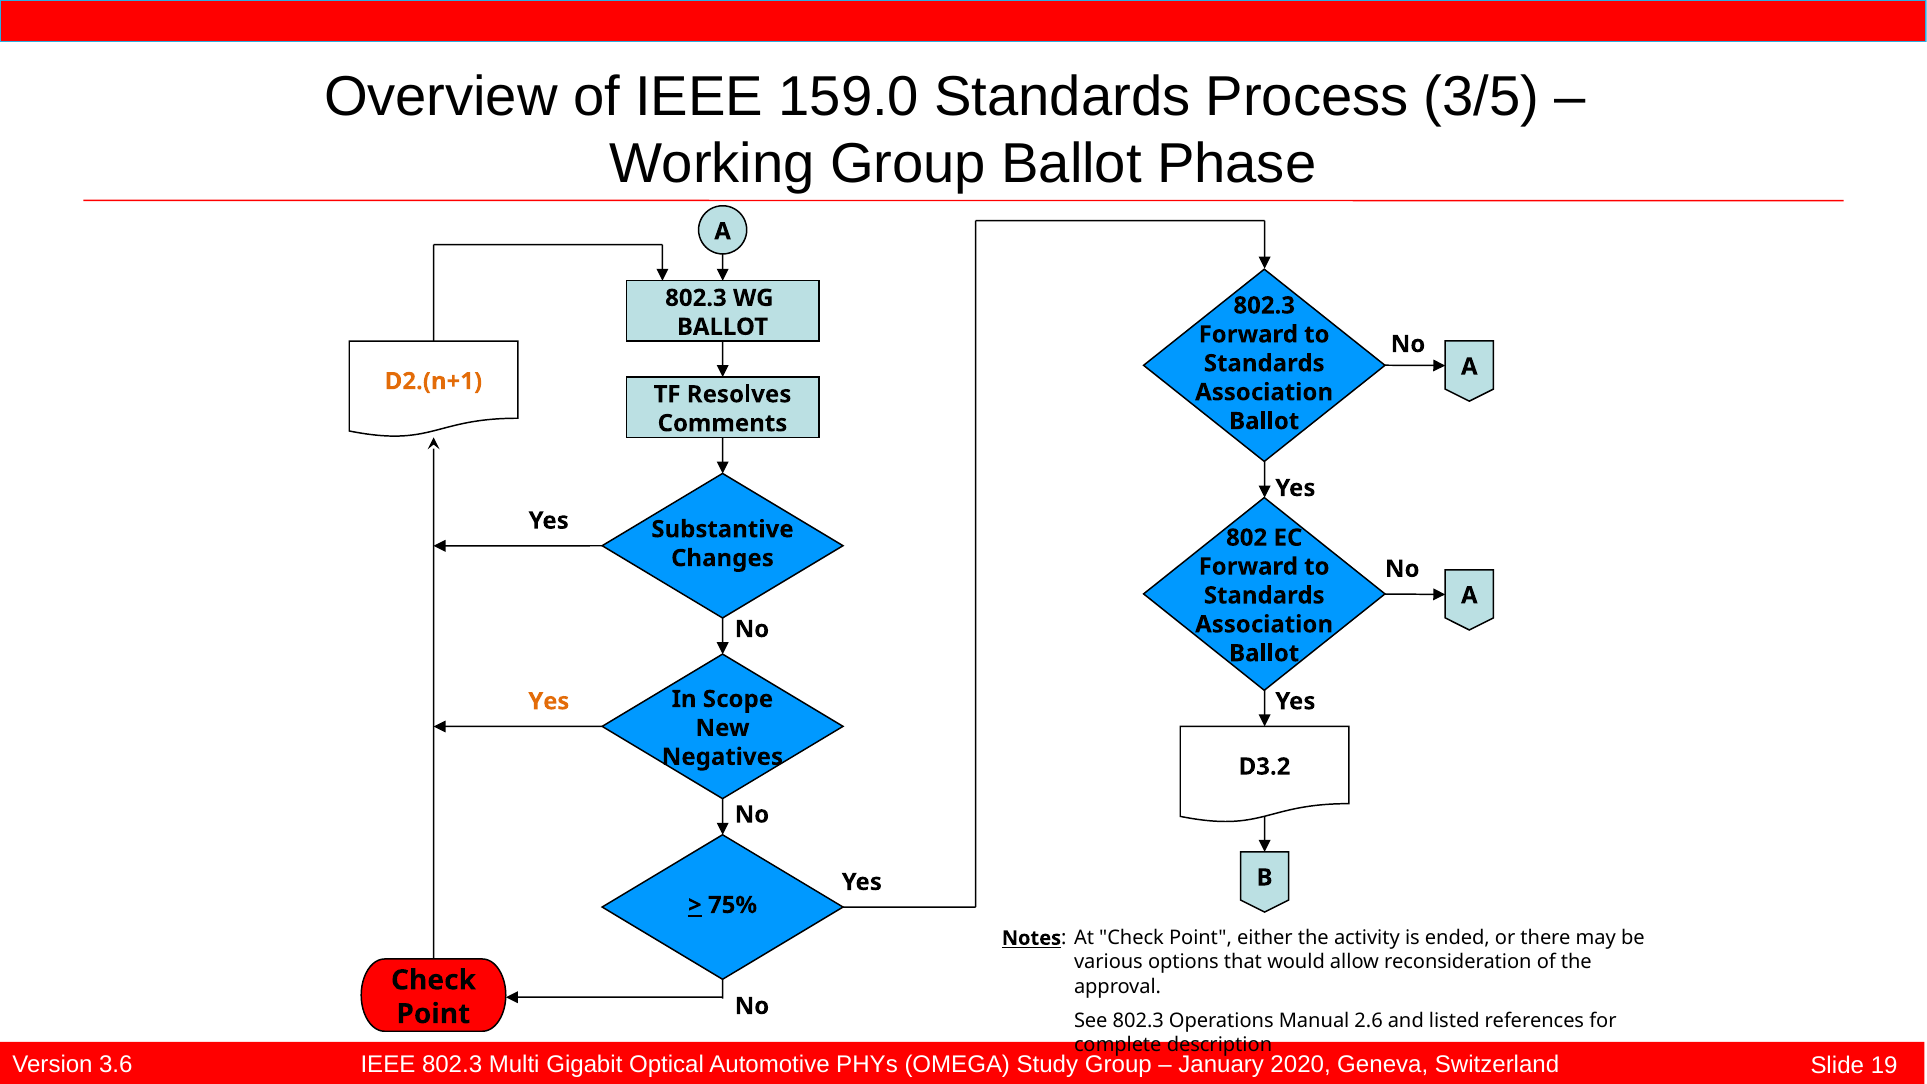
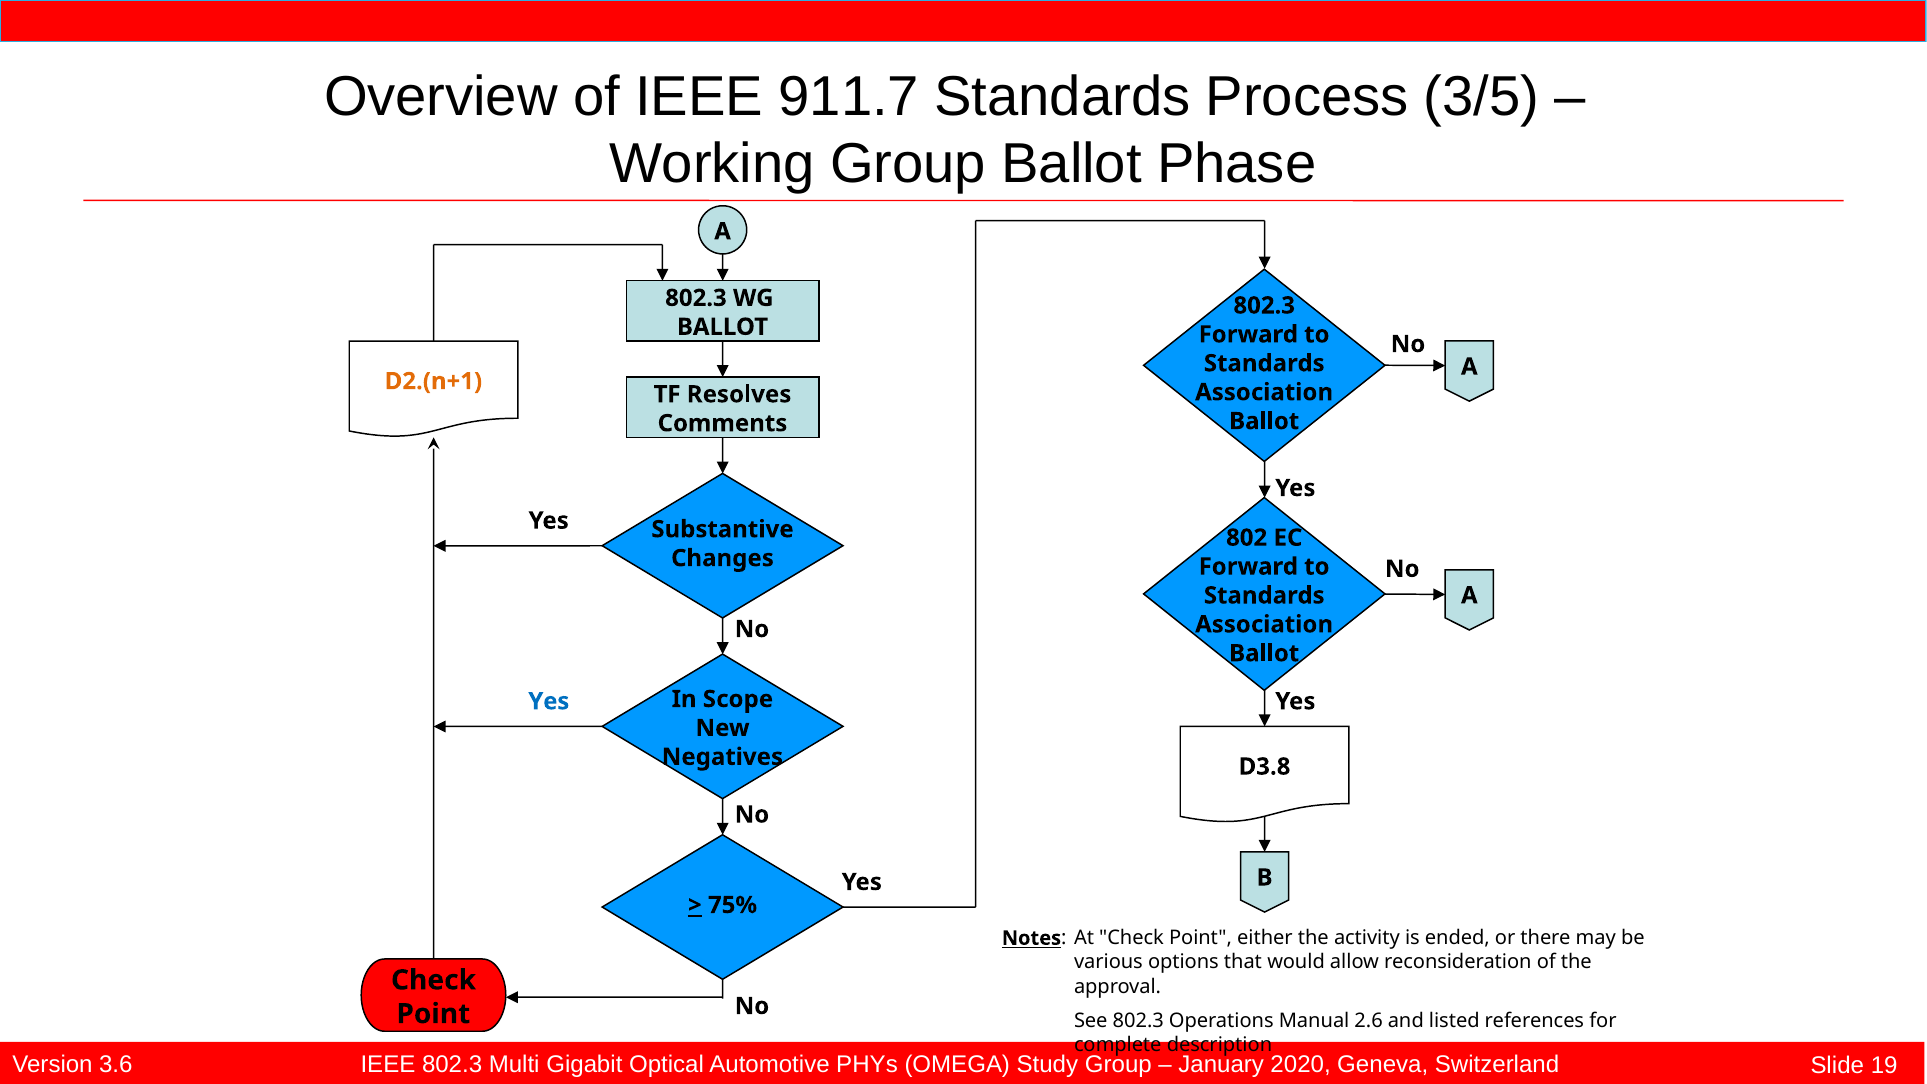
159.0: 159.0 -> 911.7
Yes at (549, 701) colour: orange -> blue
D3.2: D3.2 -> D3.8
